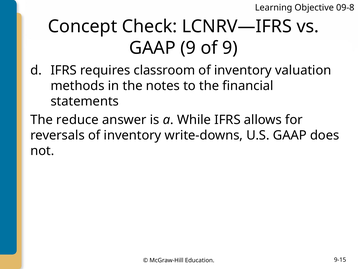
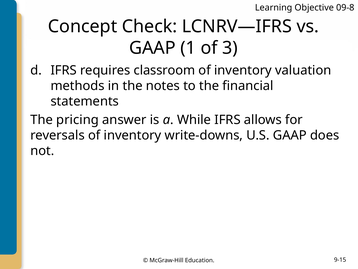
GAAP 9: 9 -> 1
of 9: 9 -> 3
reduce: reduce -> pricing
